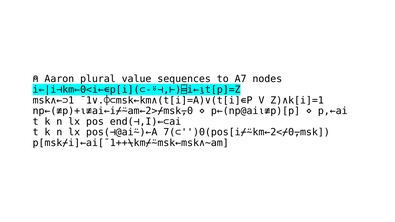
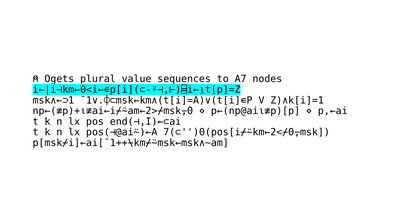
Aaron: Aaron -> Ogets
